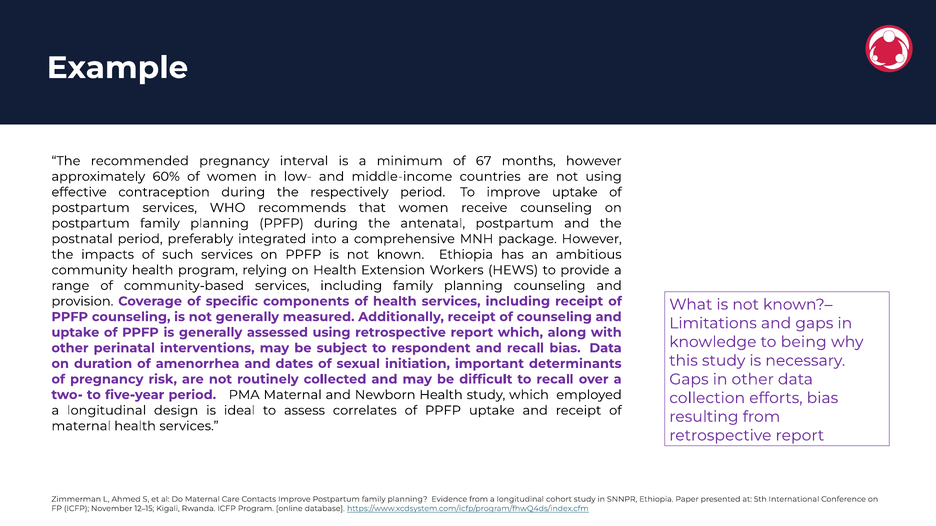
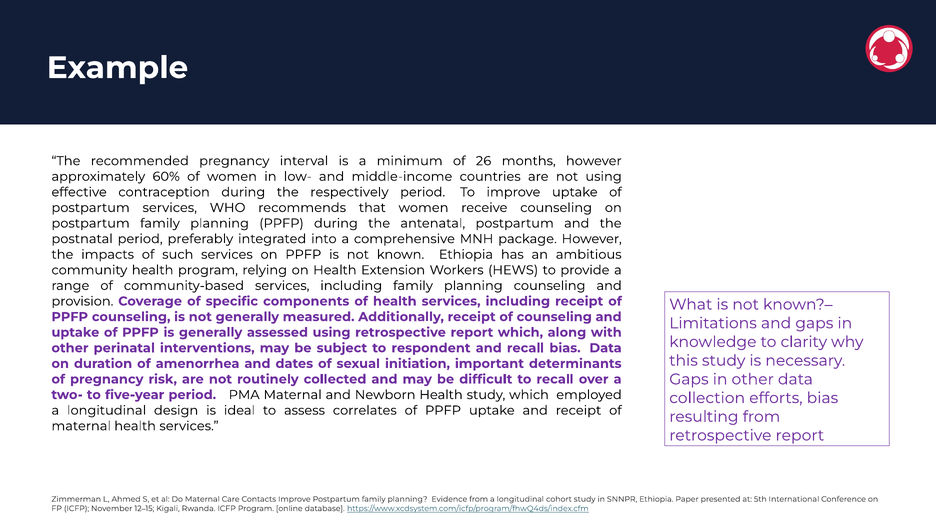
67: 67 -> 26
being: being -> clarity
